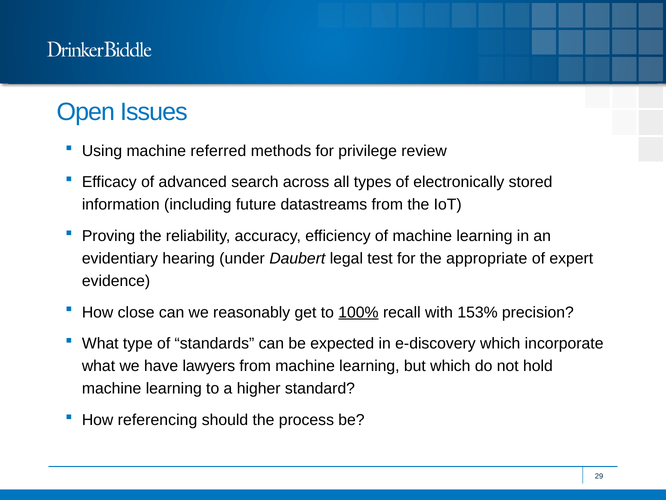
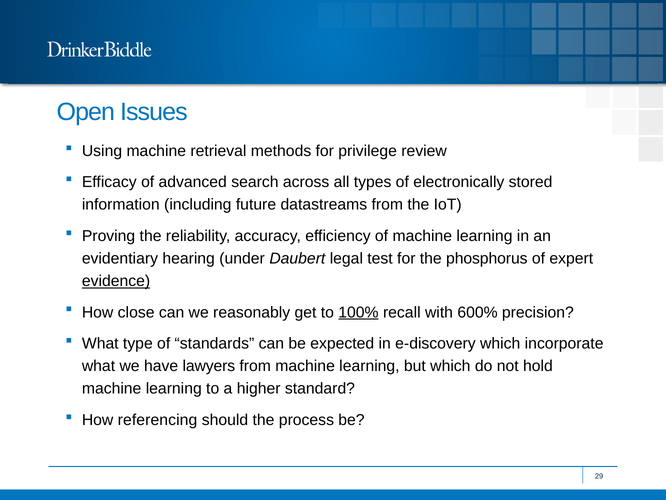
referred: referred -> retrieval
appropriate: appropriate -> phosphorus
evidence underline: none -> present
153%: 153% -> 600%
